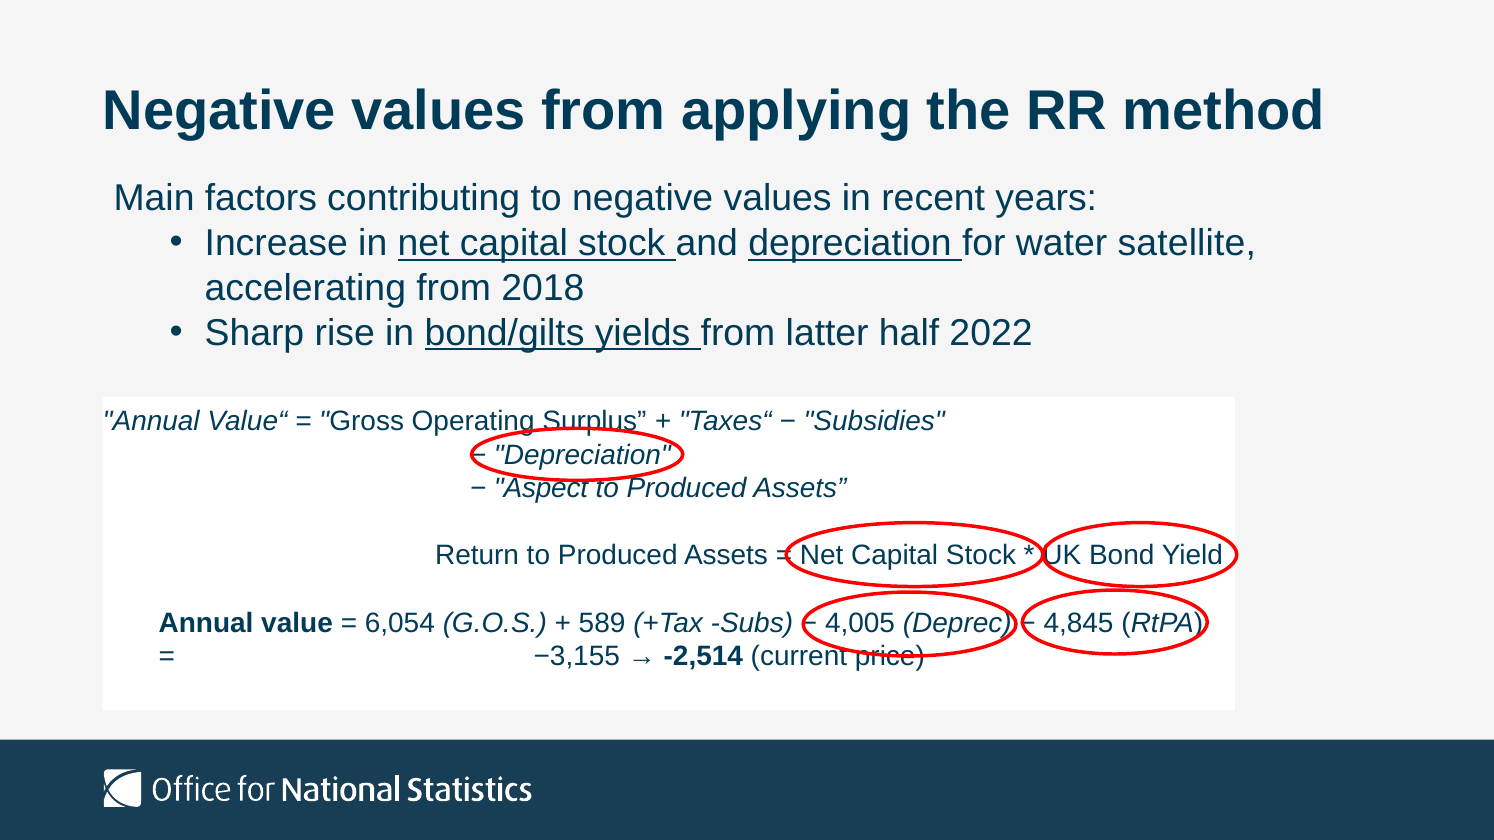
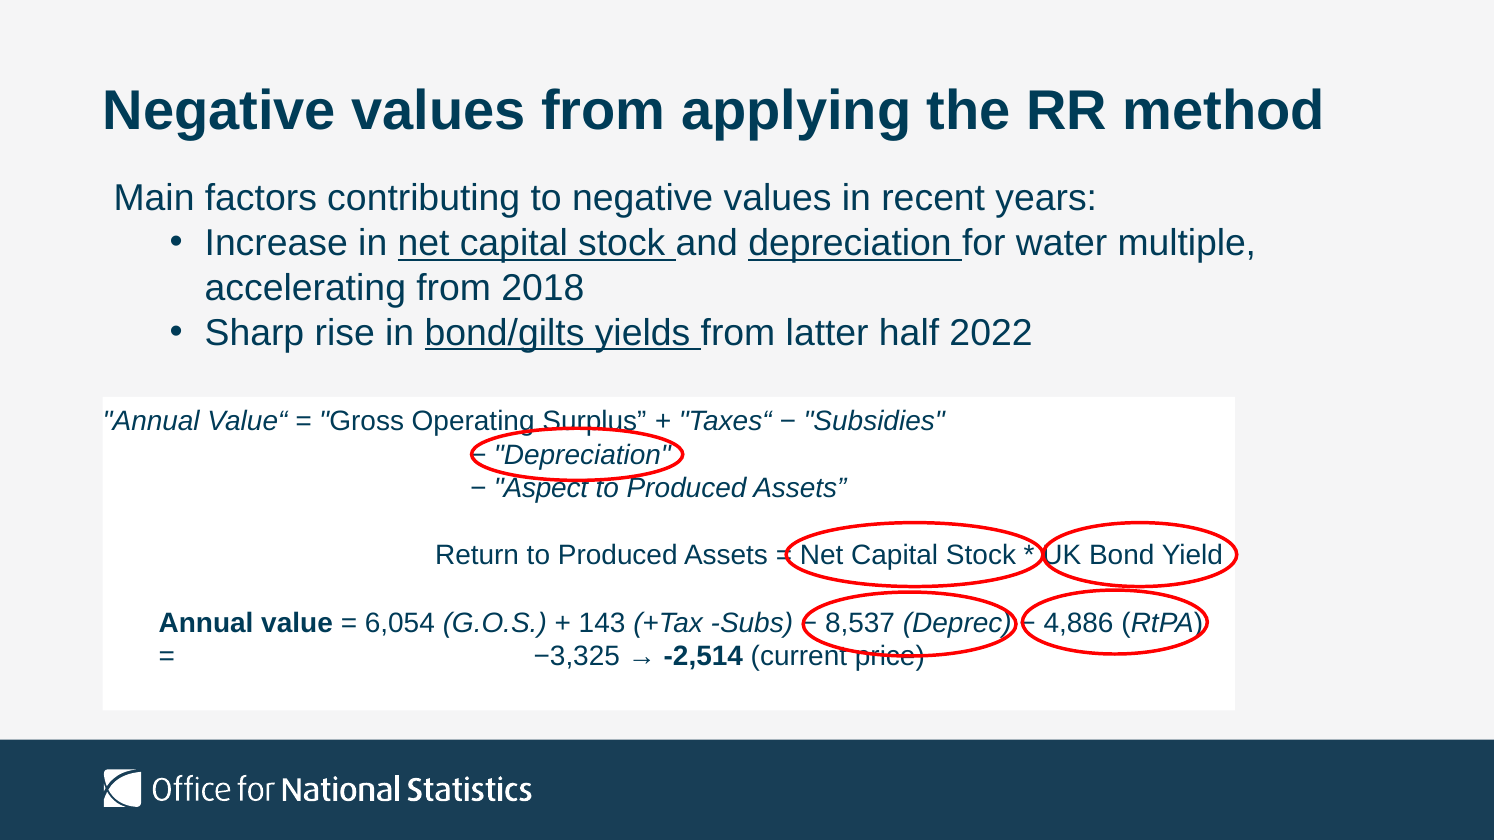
satellite: satellite -> multiple
589: 589 -> 143
4,005: 4,005 -> 8,537
4,845: 4,845 -> 4,886
−3,155: −3,155 -> −3,325
